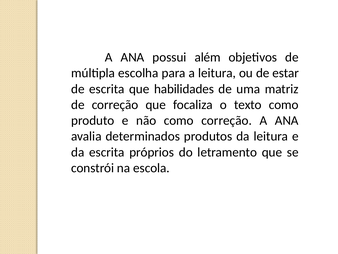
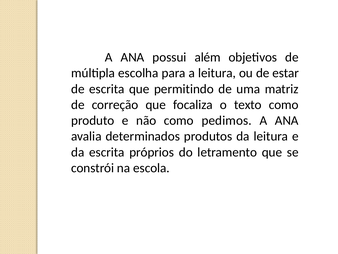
habilidades: habilidades -> permitindo
como correção: correção -> pedimos
